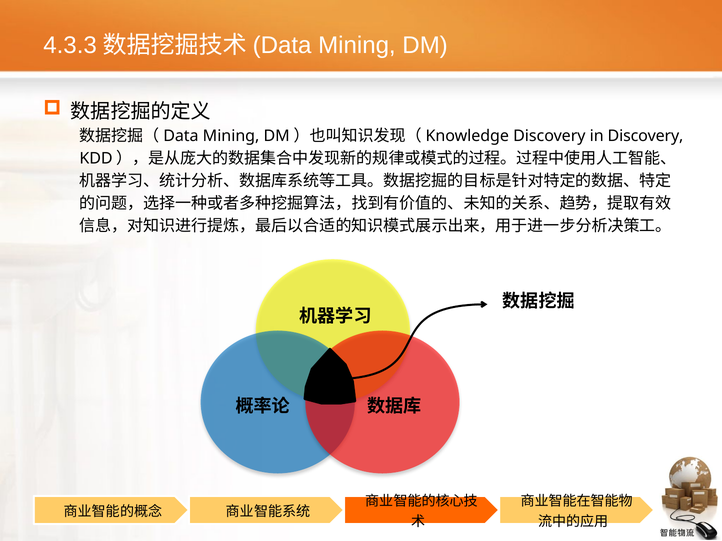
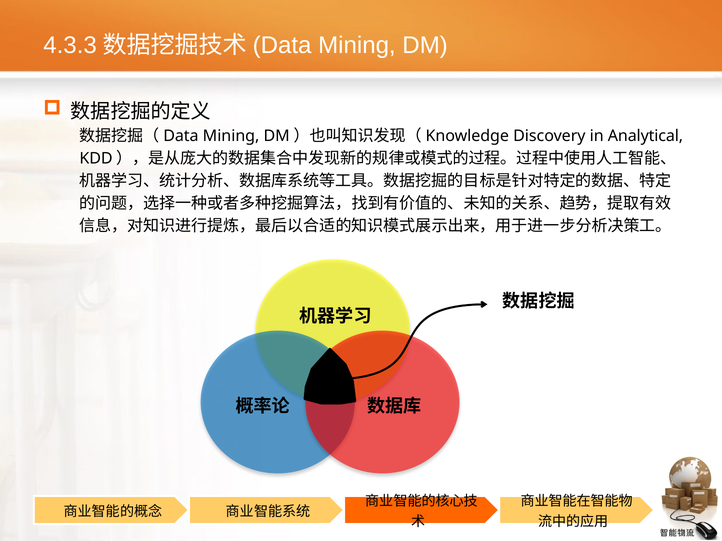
in Discovery: Discovery -> Analytical
